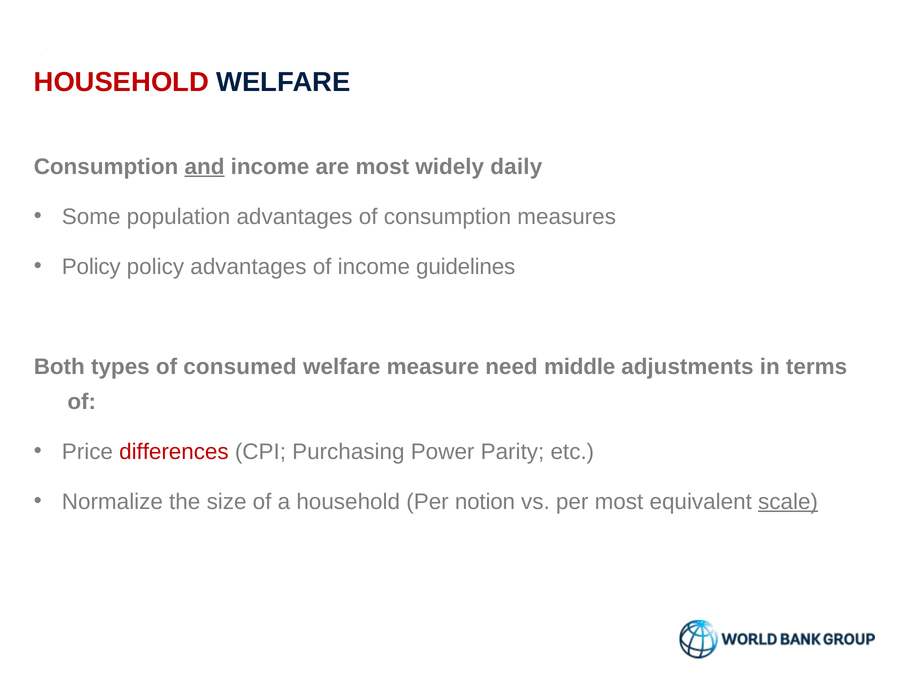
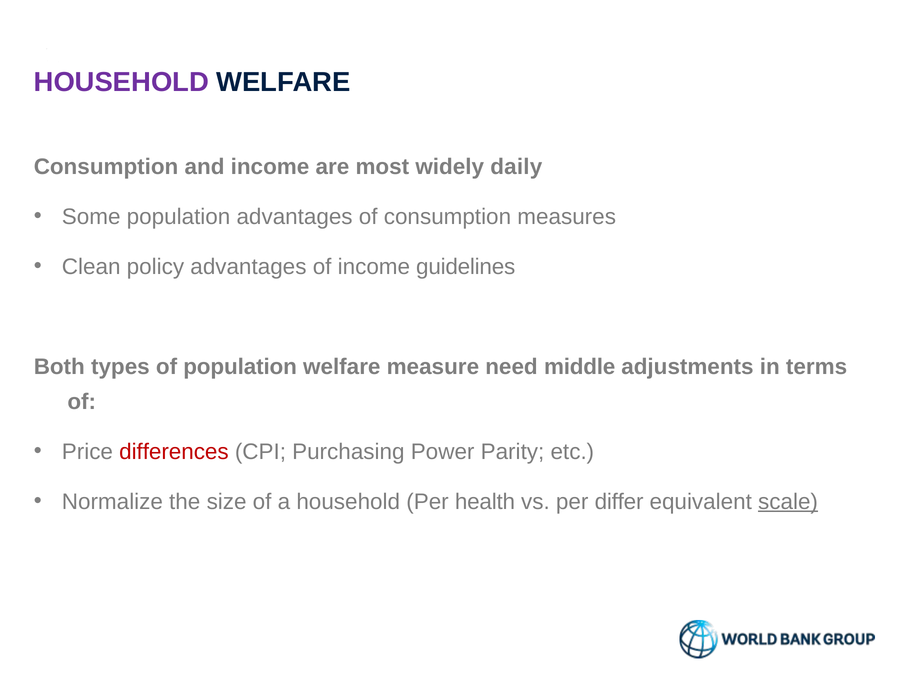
HOUSEHOLD at (121, 82) colour: red -> purple
and underline: present -> none
Policy at (91, 267): Policy -> Clean
of consumed: consumed -> population
notion: notion -> health
per most: most -> differ
